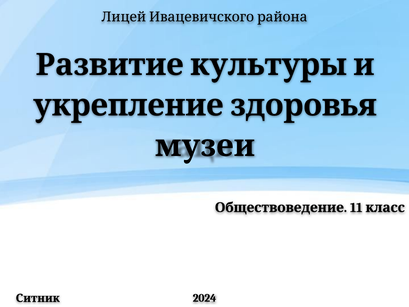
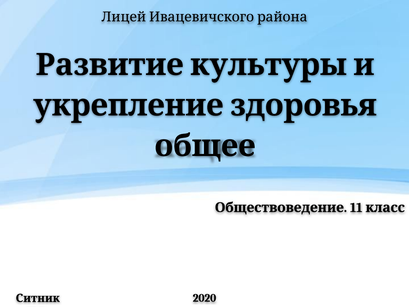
музеи: музеи -> общее
2024: 2024 -> 2020
